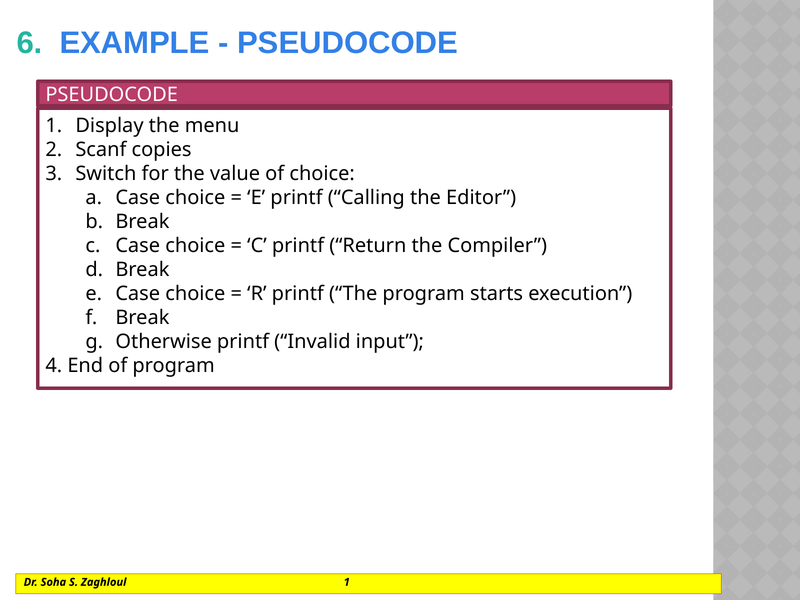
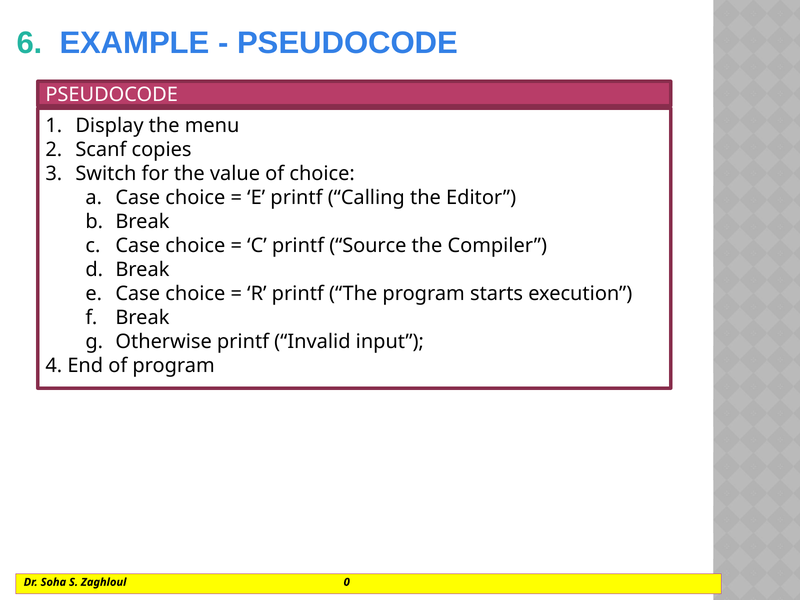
Return: Return -> Source
Zaghloul 1: 1 -> 0
